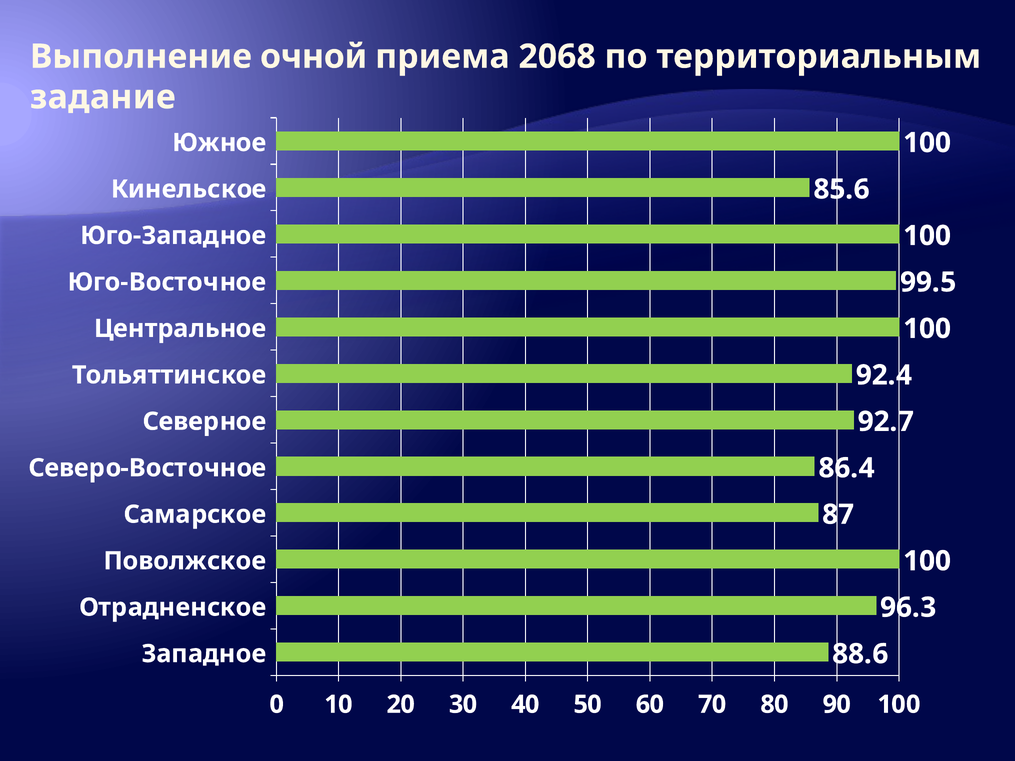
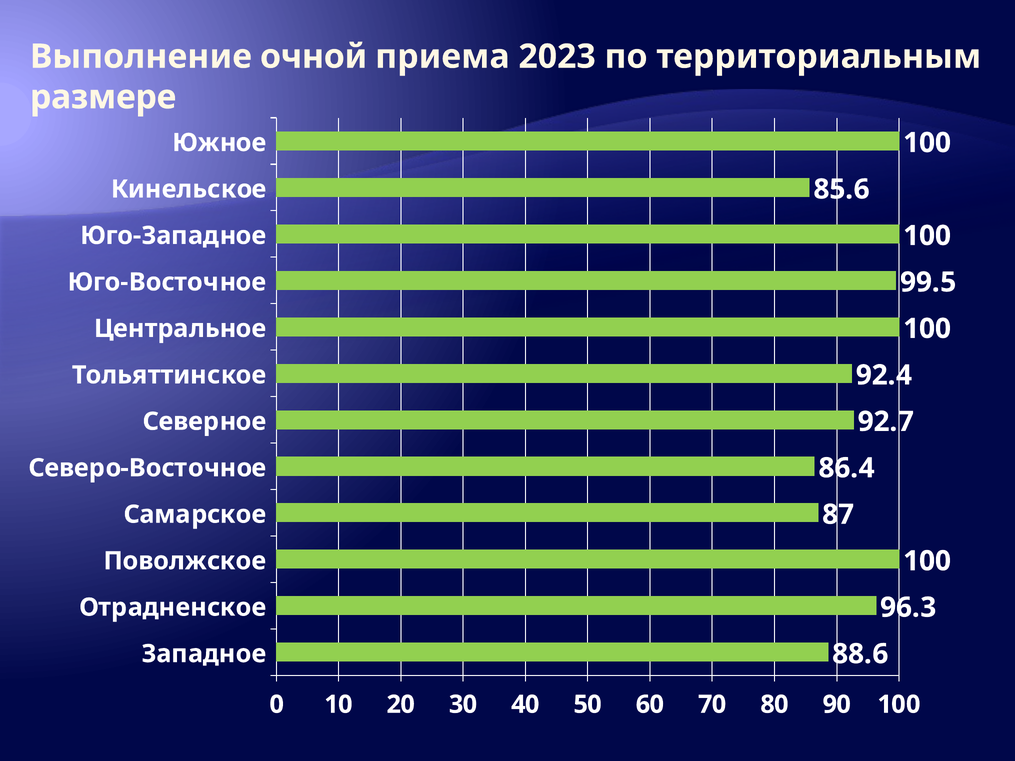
2068: 2068 -> 2023
задание: задание -> размере
